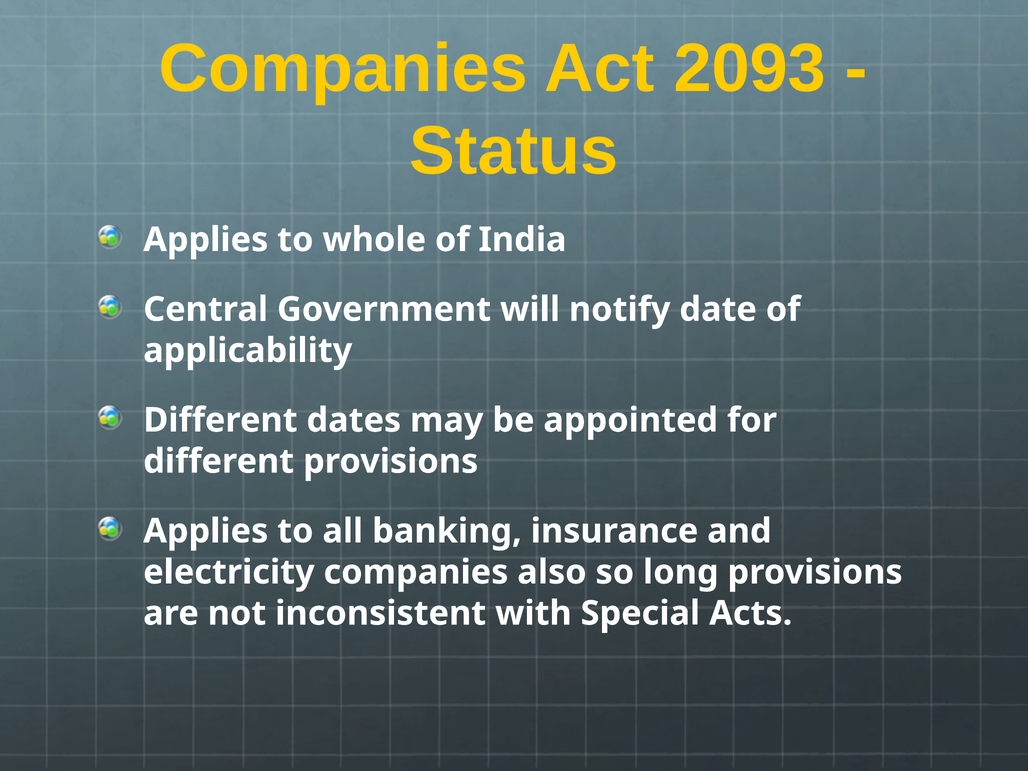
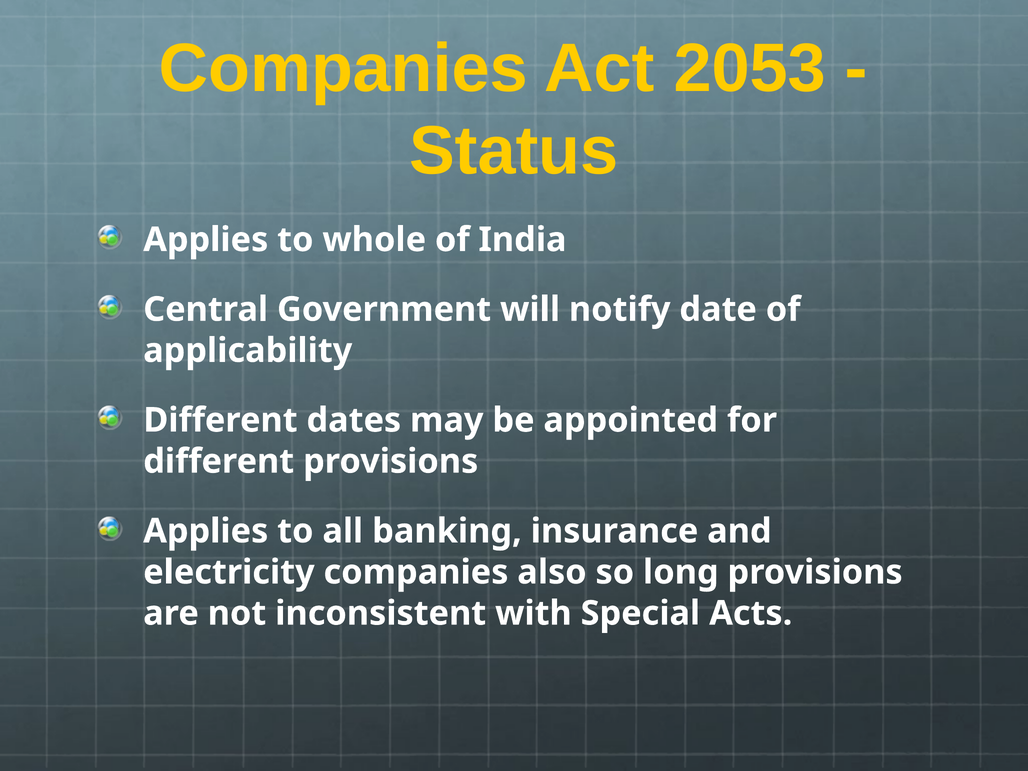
2093: 2093 -> 2053
